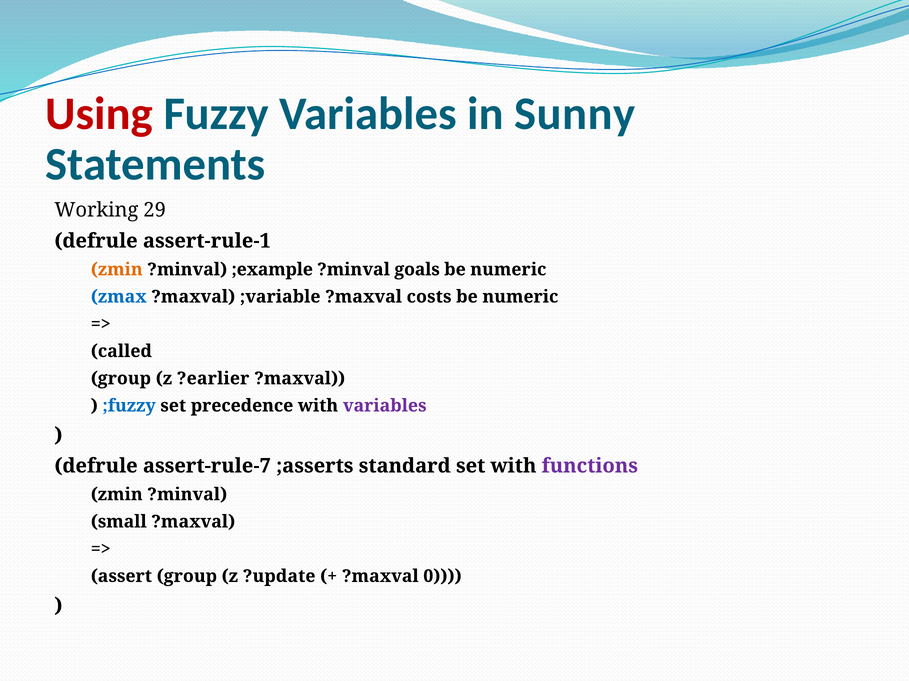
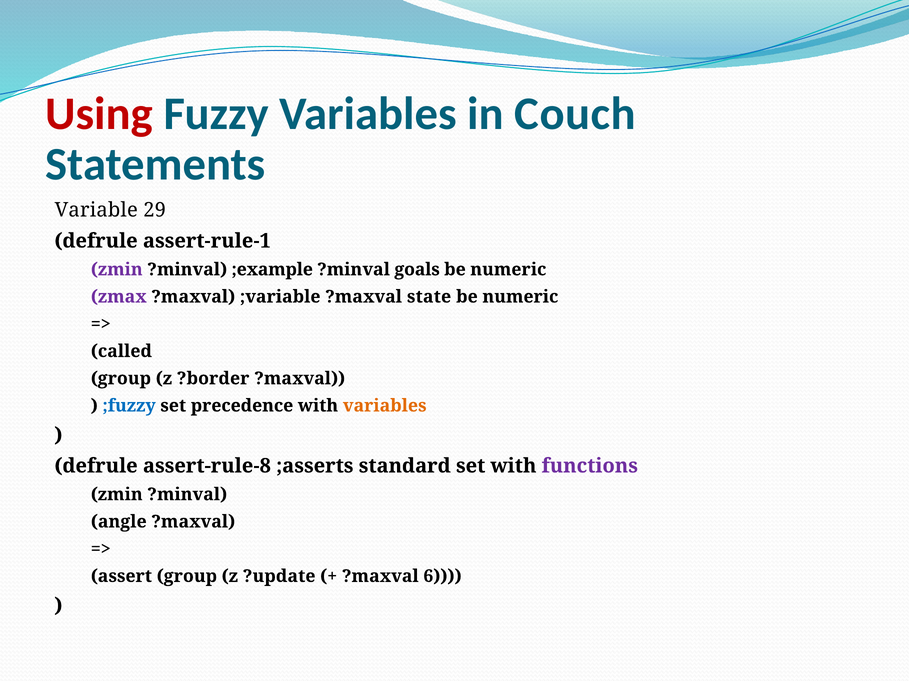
Sunny: Sunny -> Couch
Working: Working -> Variable
zmin at (117, 270) colour: orange -> purple
zmax colour: blue -> purple
costs: costs -> state
?earlier: ?earlier -> ?border
variables at (385, 406) colour: purple -> orange
assert-rule-7: assert-rule-7 -> assert-rule-8
small: small -> angle
0: 0 -> 6
